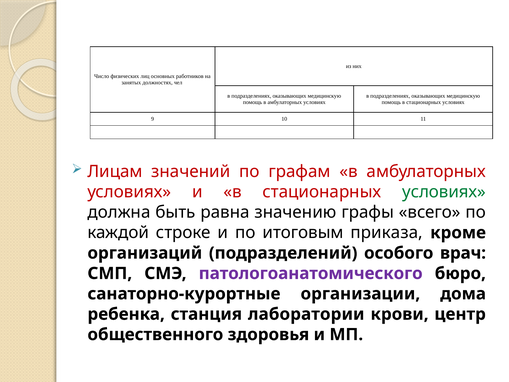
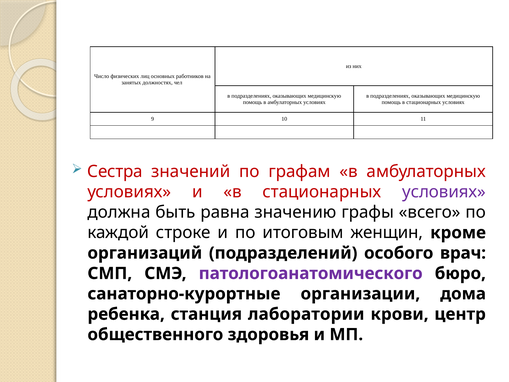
Лицам: Лицам -> Сестра
условиях at (444, 192) colour: green -> purple
приказа: приказа -> женщин
